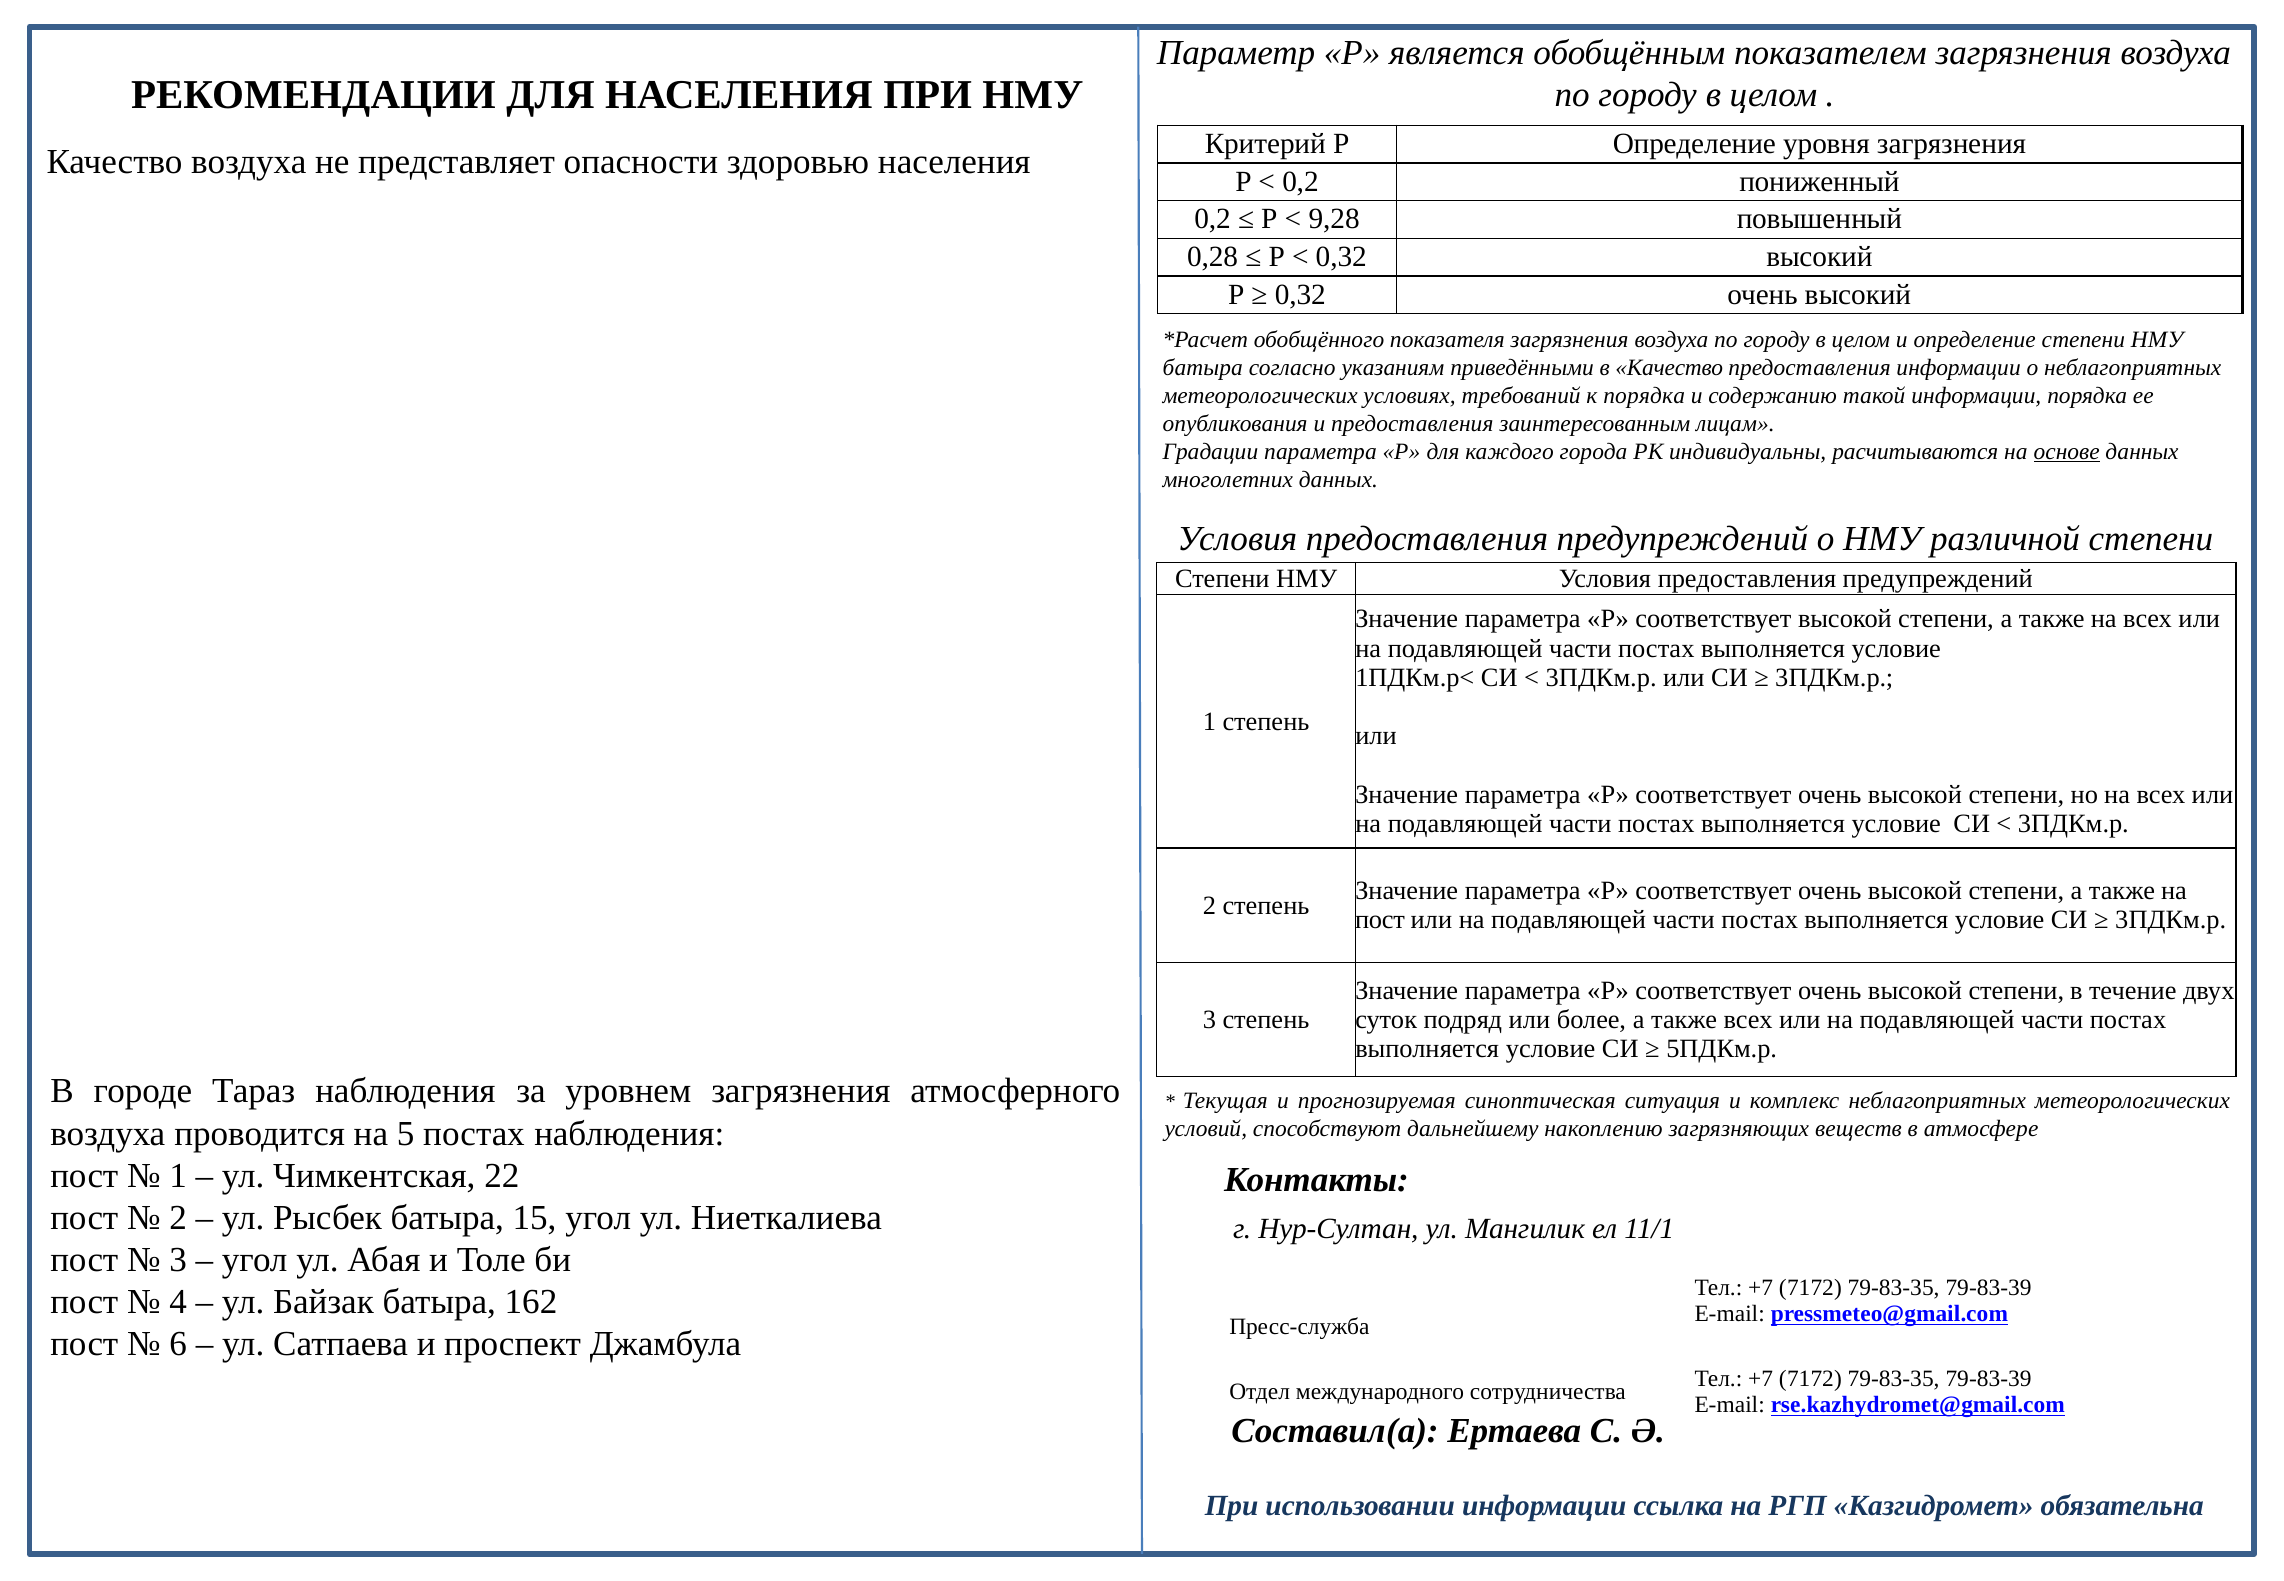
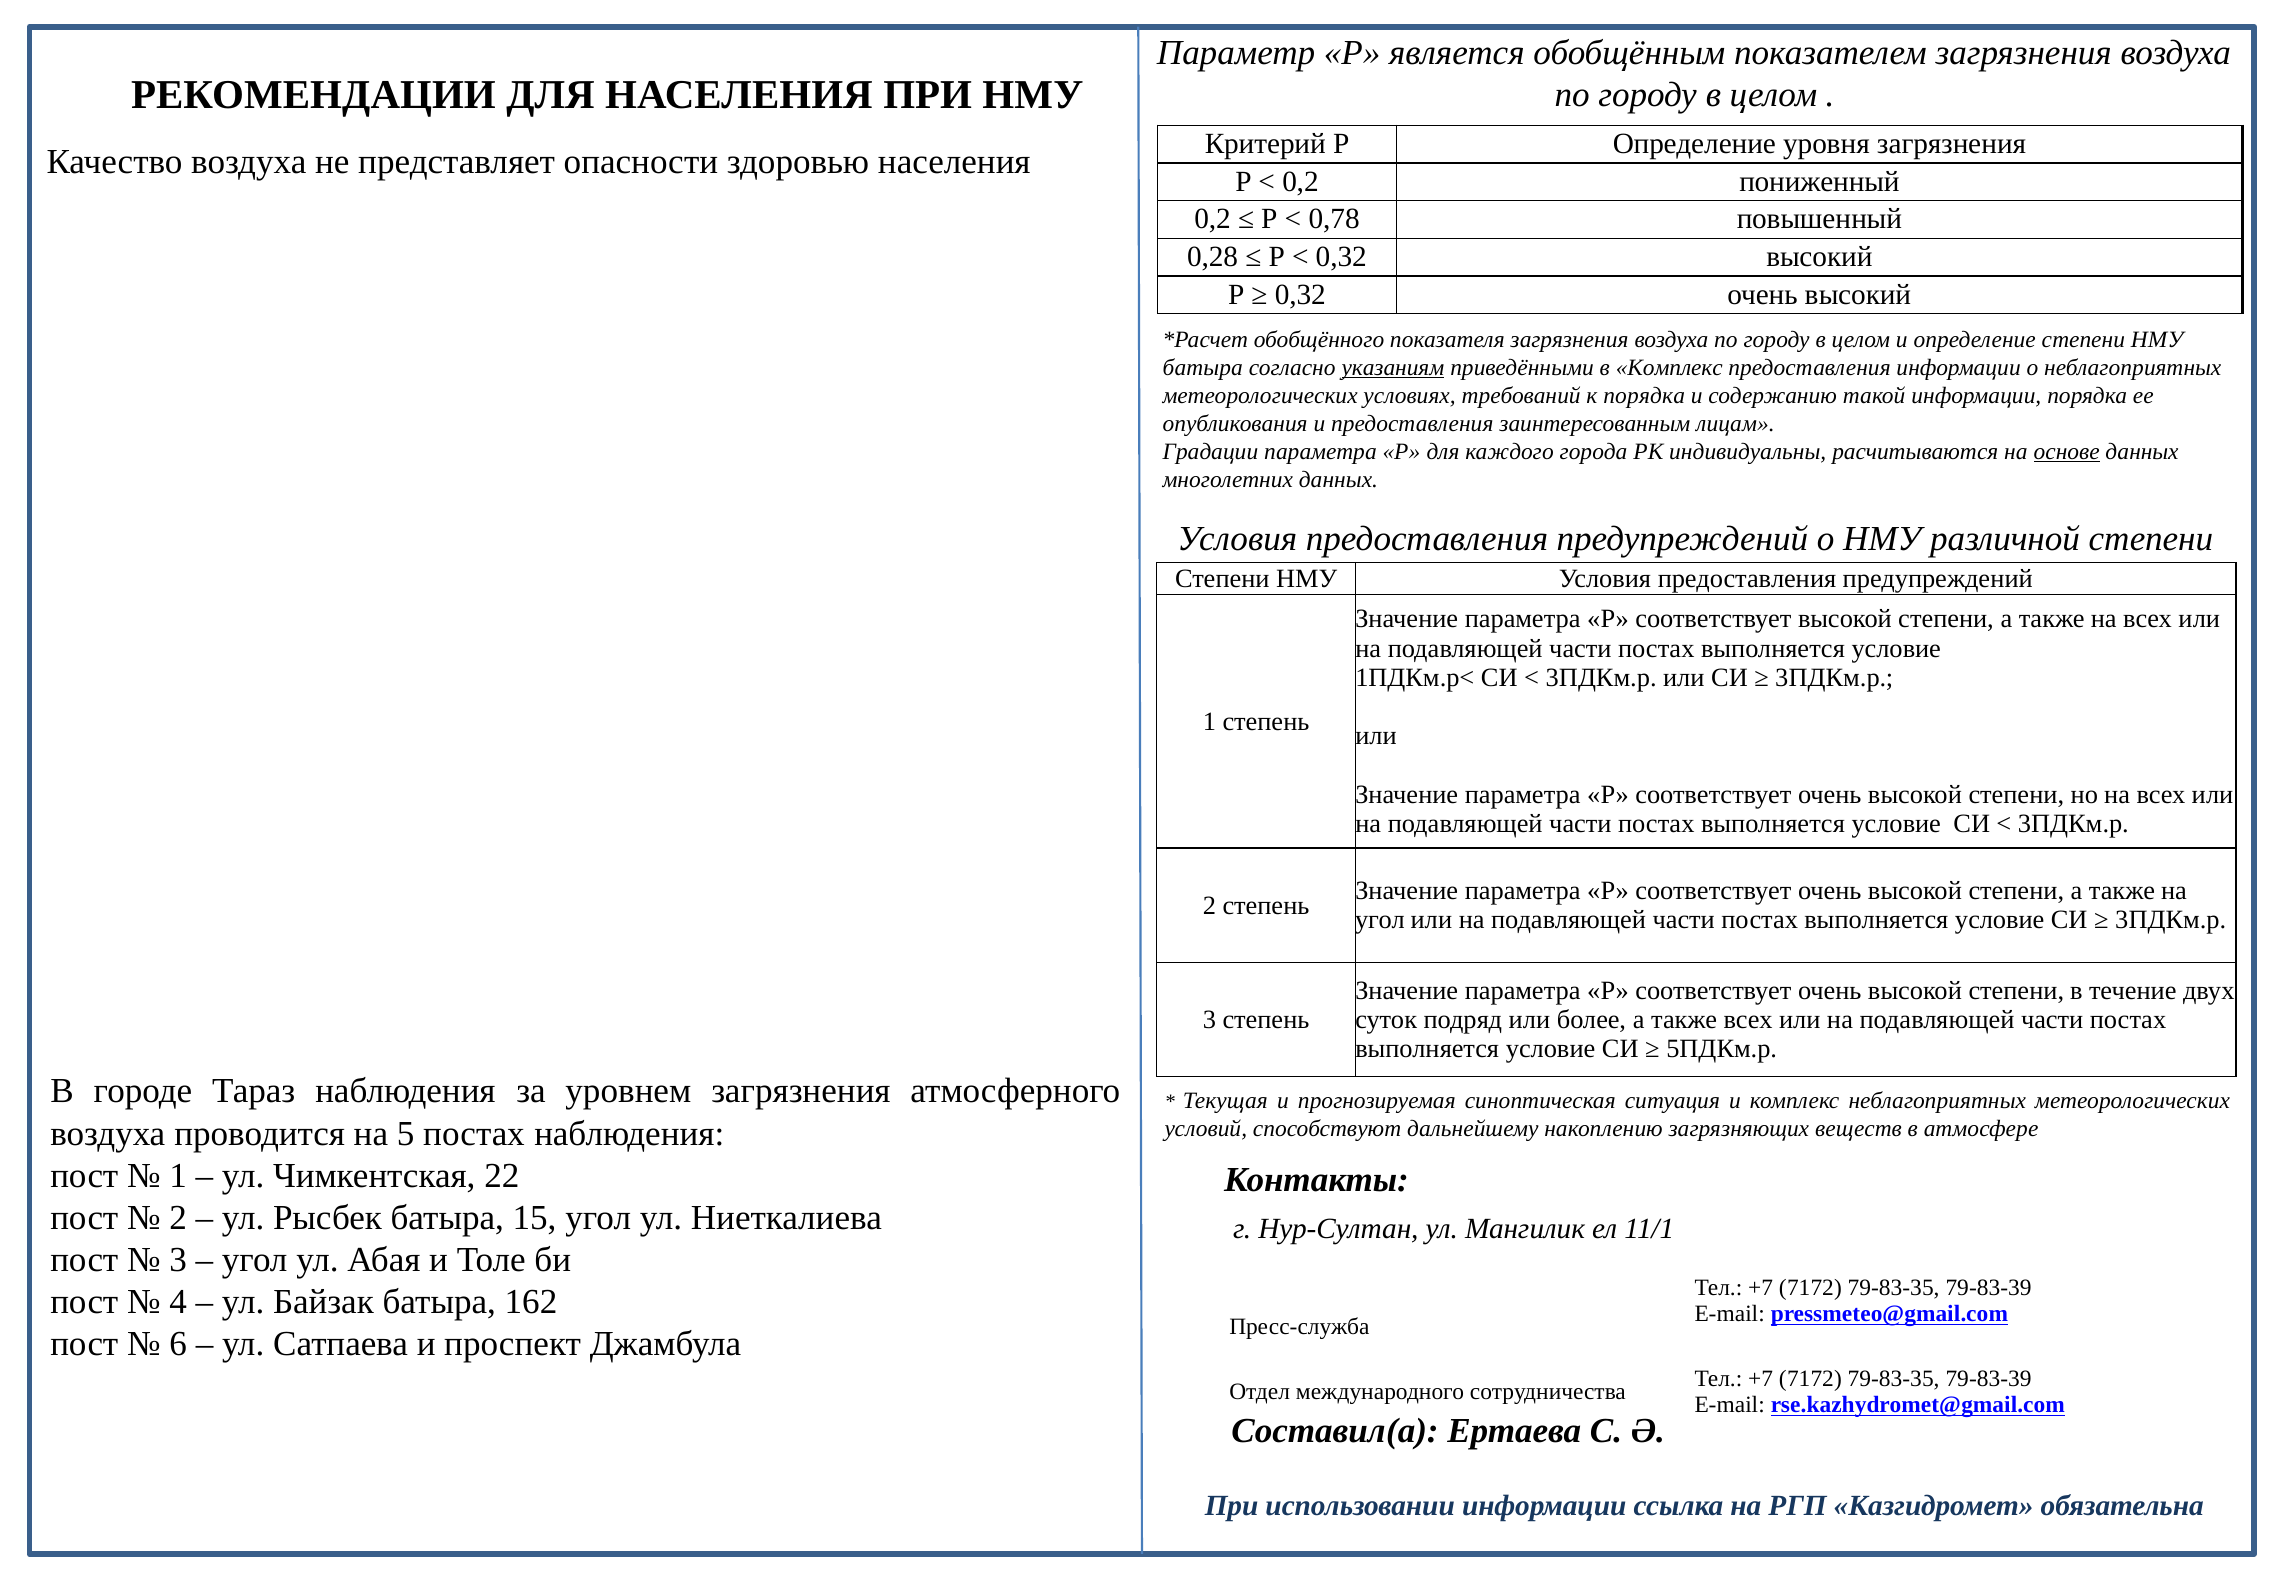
9,28: 9,28 -> 0,78
указаниям underline: none -> present
в Качество: Качество -> Комплекс
пост at (1380, 920): пост -> угол
